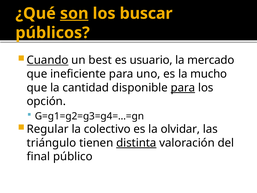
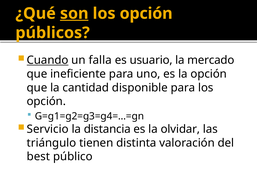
buscar at (146, 13): buscar -> opción
best: best -> falla
la mucho: mucho -> opción
para at (183, 88) underline: present -> none
Regular: Regular -> Servicio
colectivo: colectivo -> distancia
distinta underline: present -> none
final: final -> best
